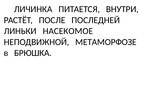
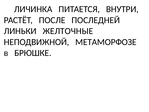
НАСЕКОМОЕ: НАСЕКОМОЕ -> ЖЕЛТОЧНЫЕ
БРЮШКА: БРЮШКА -> БРЮШКЕ
